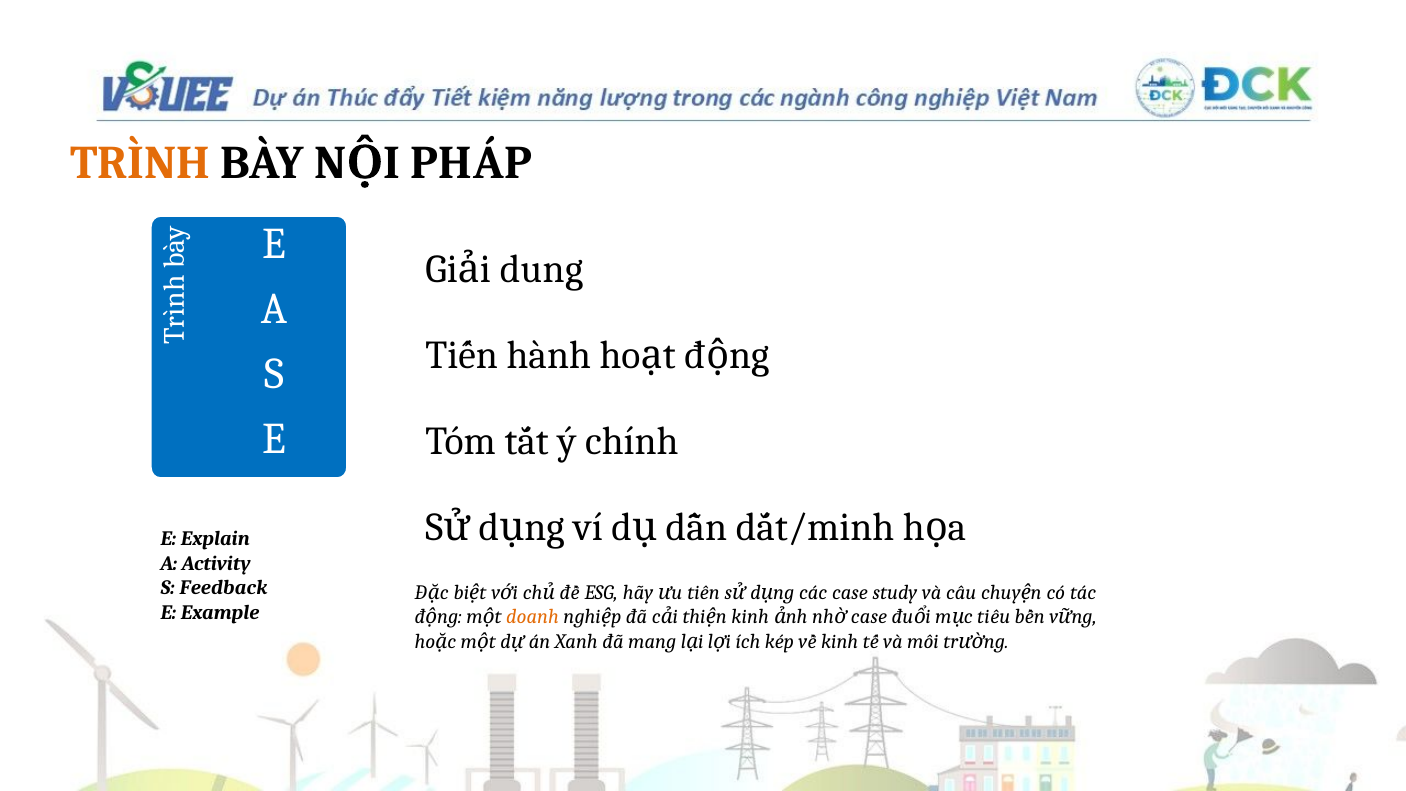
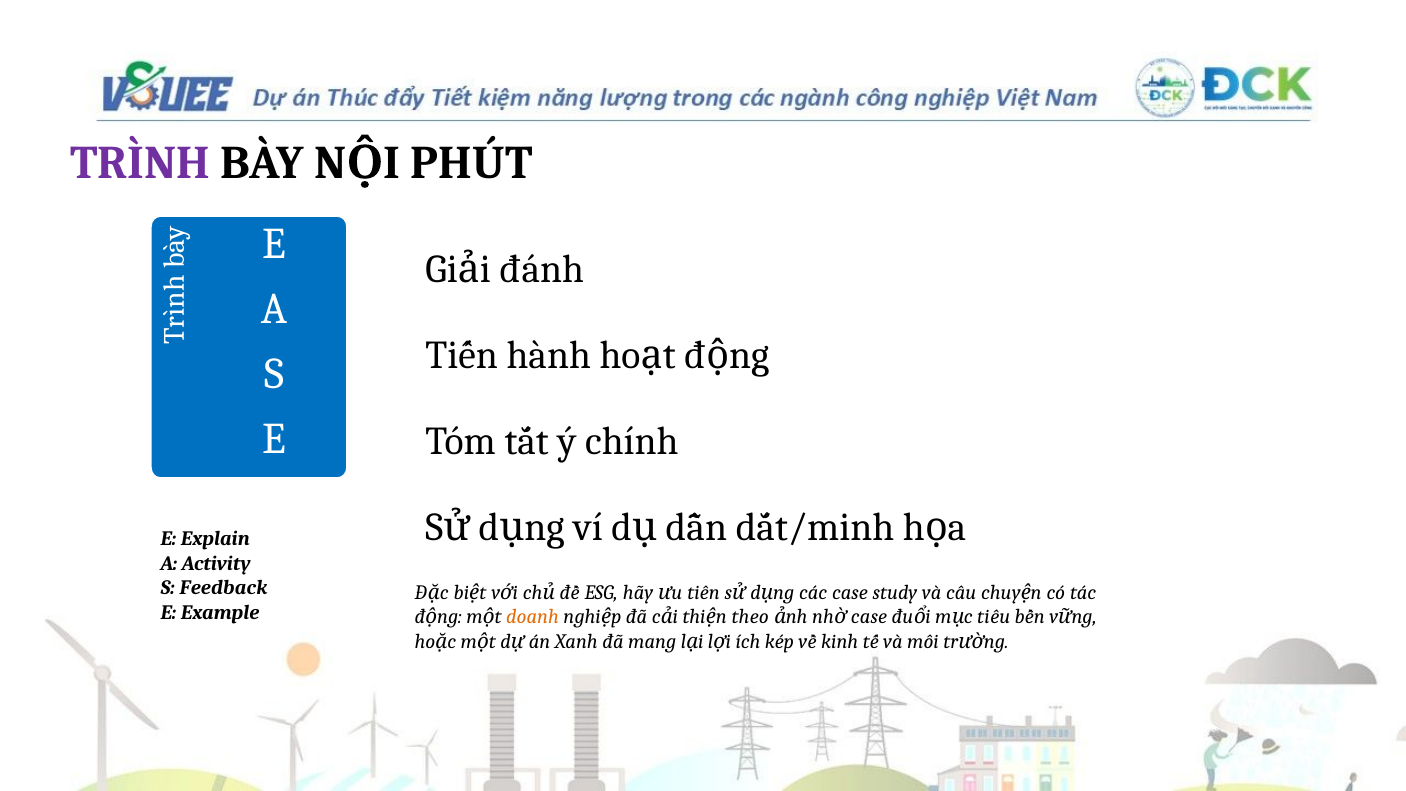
TRÌNH colour: orange -> purple
PHÁP: PHÁP -> PHÚT
dung: dung -> đánh
kinh at (750, 617): kinh -> theo
